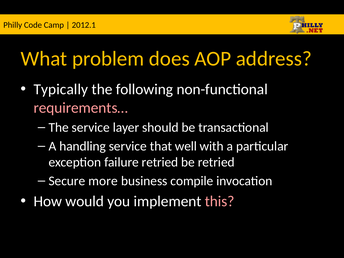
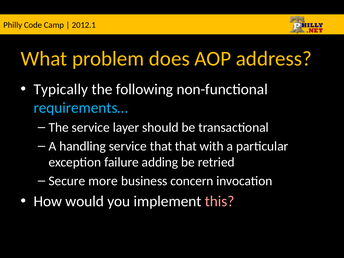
requirements… colour: pink -> light blue
that well: well -> that
failure retried: retried -> adding
compile: compile -> concern
